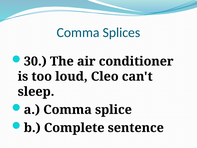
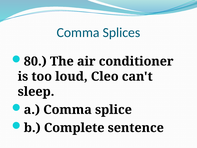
30: 30 -> 80
